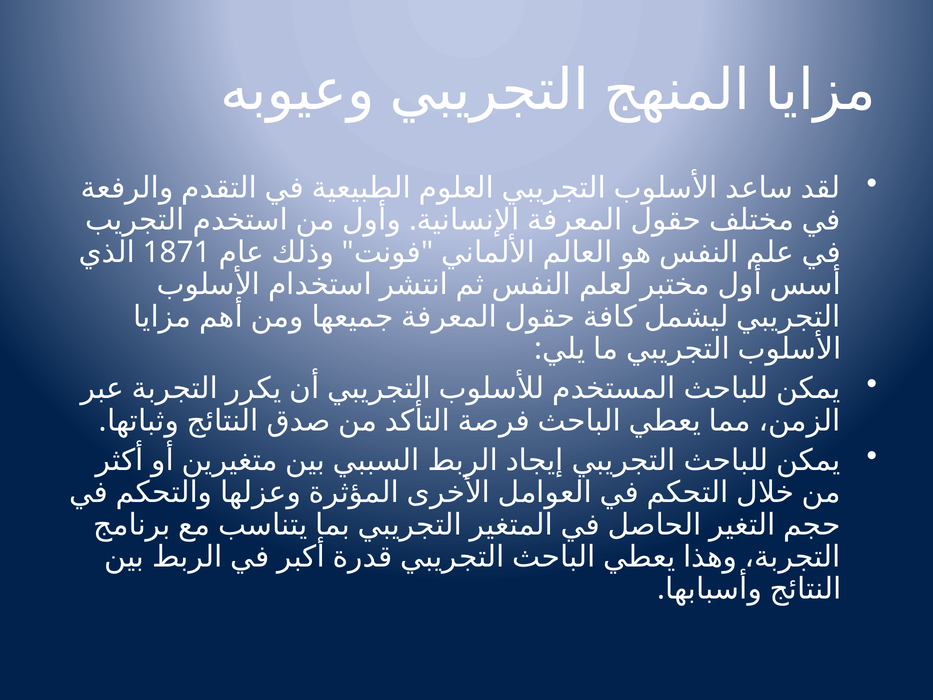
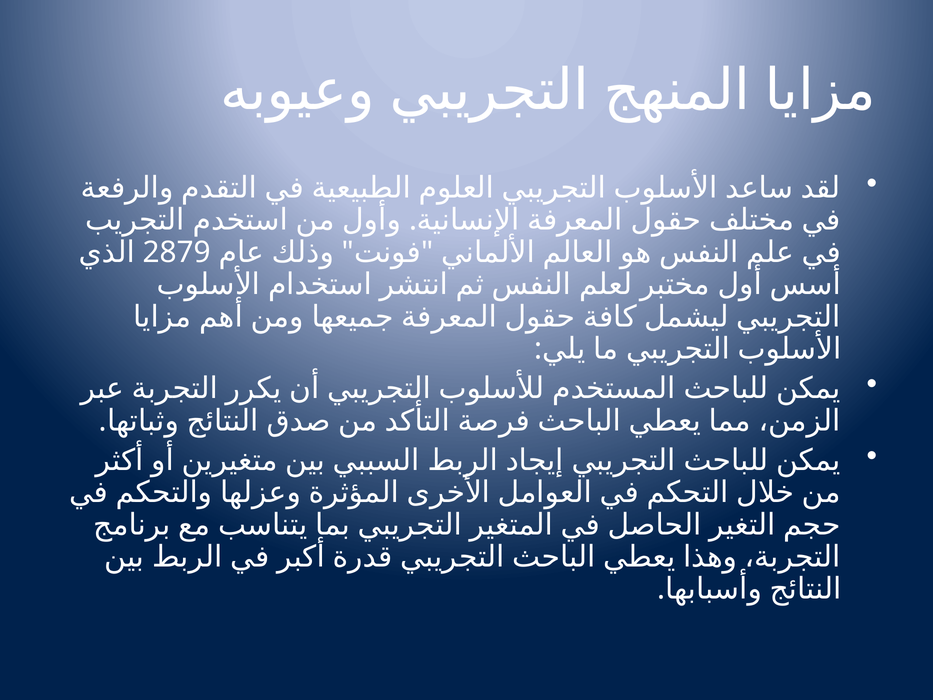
1871: 1871 -> 2879
